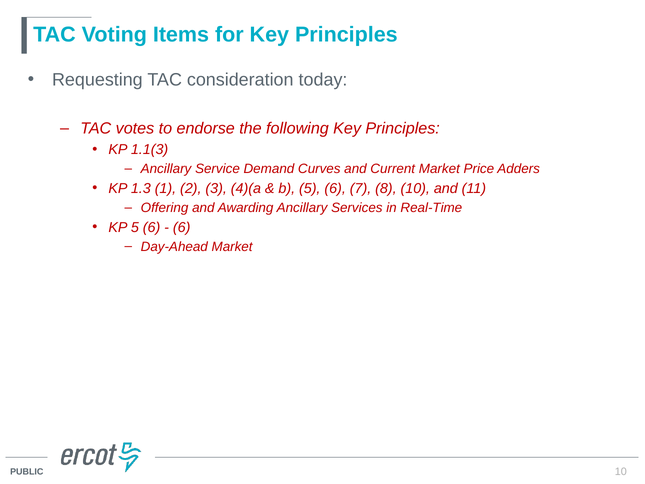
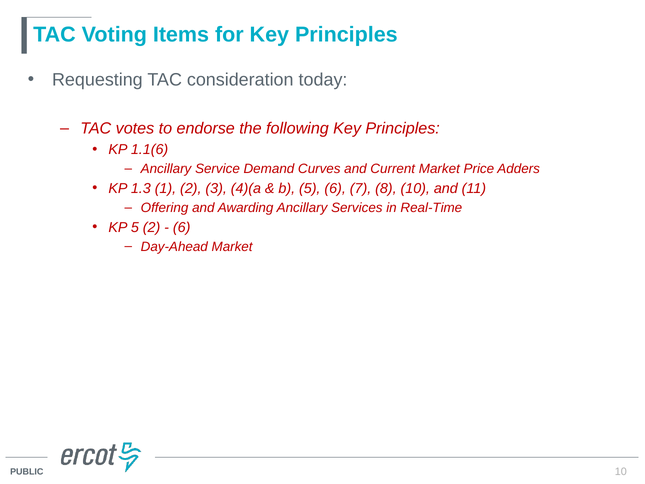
1.1(3: 1.1(3 -> 1.1(6
KP 5 6: 6 -> 2
